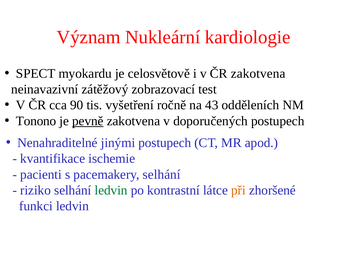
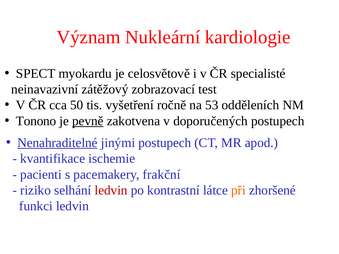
ČR zakotvena: zakotvena -> specialisté
90: 90 -> 50
43: 43 -> 53
Nenahraditelné underline: none -> present
pacemakery selhání: selhání -> frakční
ledvin at (111, 190) colour: green -> red
